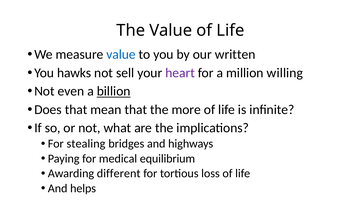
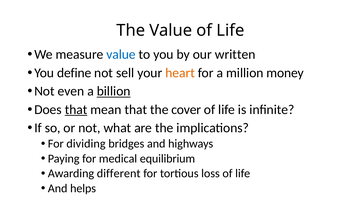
hawks: hawks -> define
heart colour: purple -> orange
willing: willing -> money
that at (76, 110) underline: none -> present
more: more -> cover
stealing: stealing -> dividing
